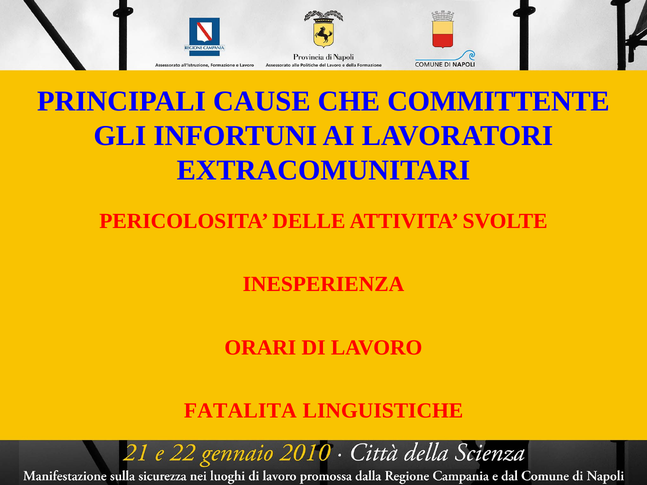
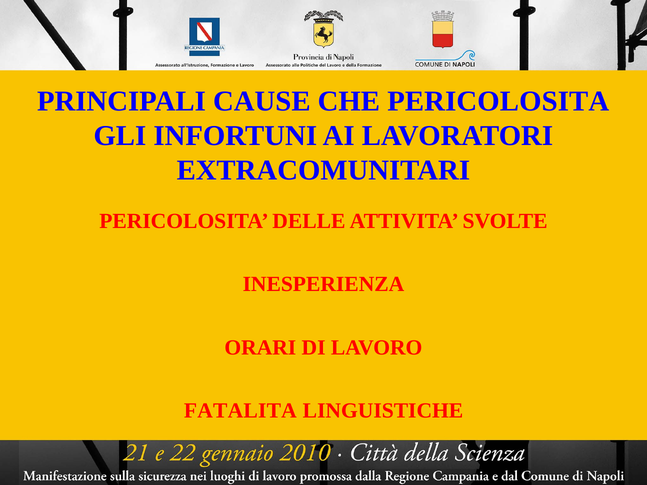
CHE COMMITTENTE: COMMITTENTE -> PERICOLOSITA
